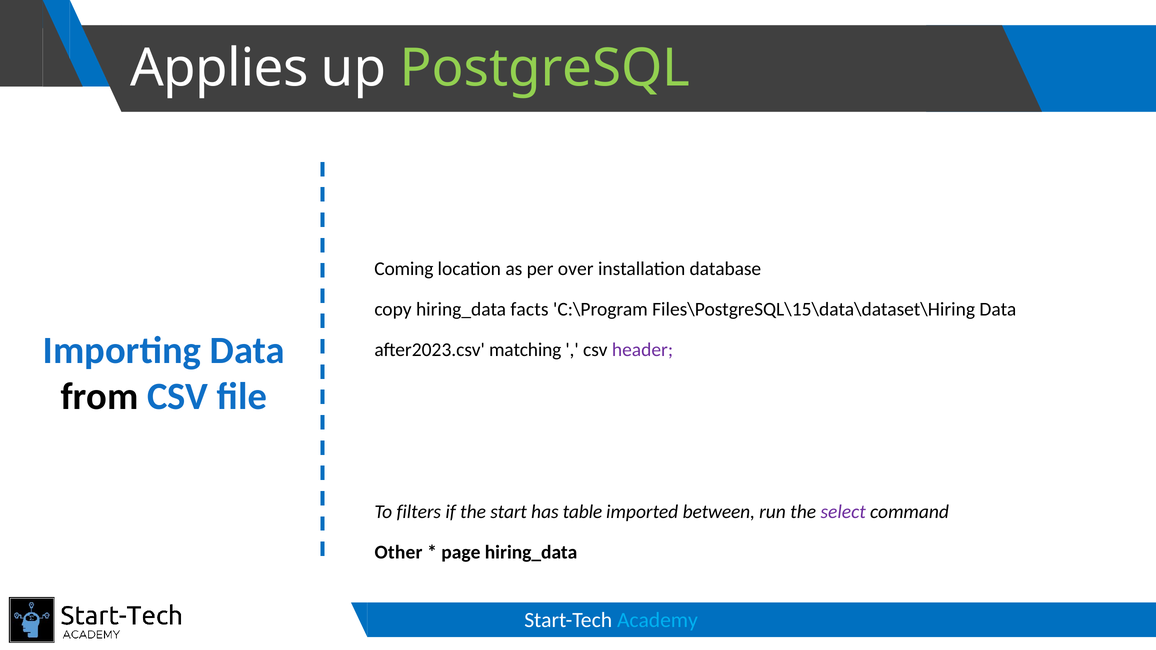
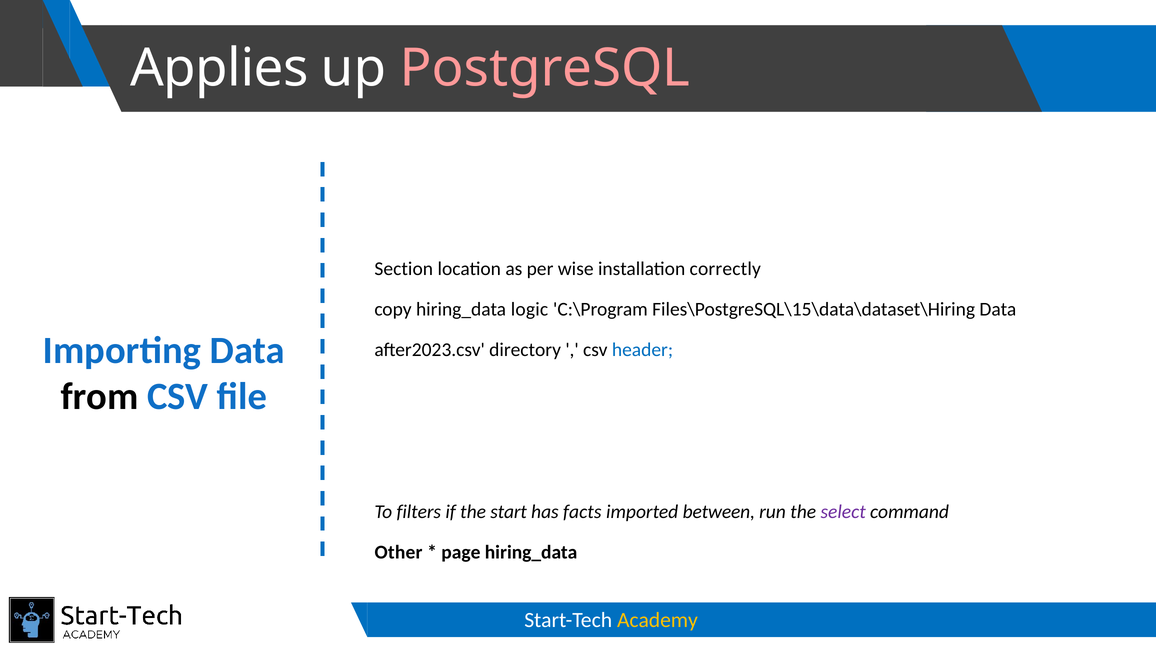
PostgreSQL colour: light green -> pink
Coming: Coming -> Section
over: over -> wise
database: database -> correctly
facts: facts -> logic
matching: matching -> directory
header colour: purple -> blue
table: table -> facts
Academy colour: light blue -> yellow
